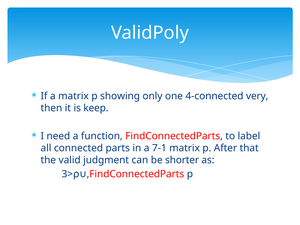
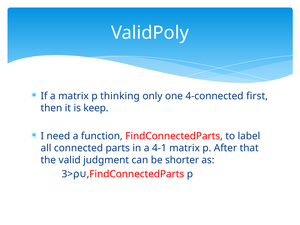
showing: showing -> thinking
very: very -> first
7-1: 7-1 -> 4-1
